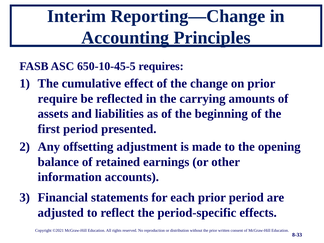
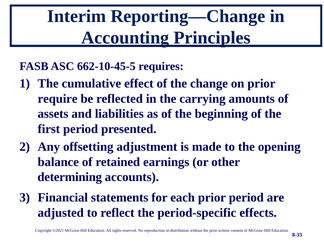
650-10-45-5: 650-10-45-5 -> 662-10-45-5
information: information -> determining
